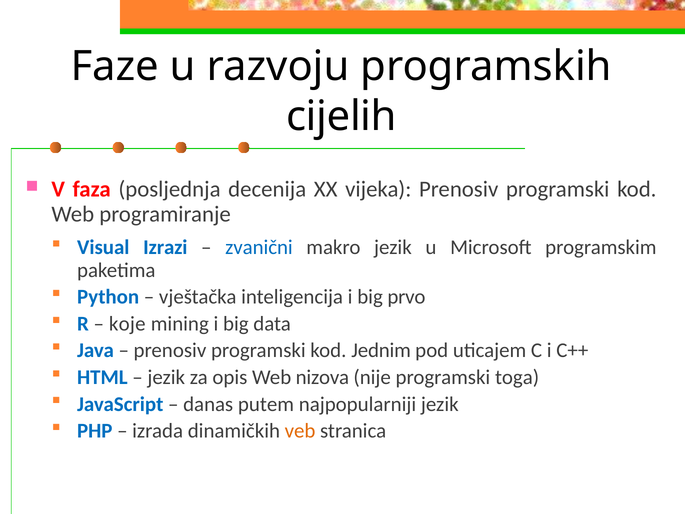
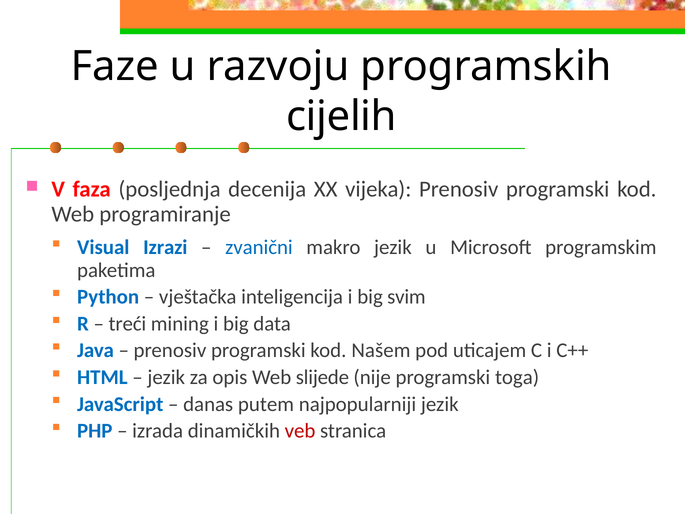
prvo: prvo -> svim
koje: koje -> treći
Jednim: Jednim -> Našem
nizova: nizova -> slijede
veb colour: orange -> red
